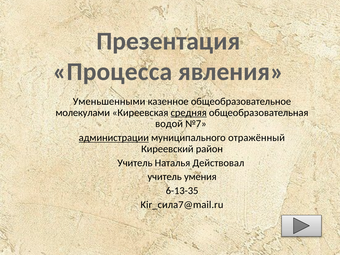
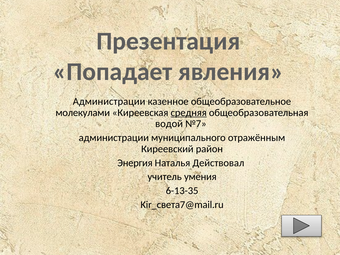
Процесса: Процесса -> Попадает
Уменьшенными at (109, 101): Уменьшенными -> Администрации
администрации at (114, 138) underline: present -> none
отражённый: отражённый -> отражённым
Учитель at (135, 163): Учитель -> Энергия
Kir_сила7@mail.ru: Kir_сила7@mail.ru -> Kir_света7@mail.ru
